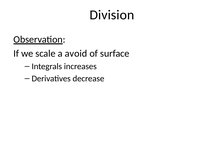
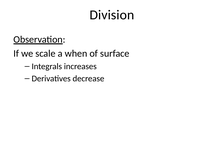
avoid: avoid -> when
